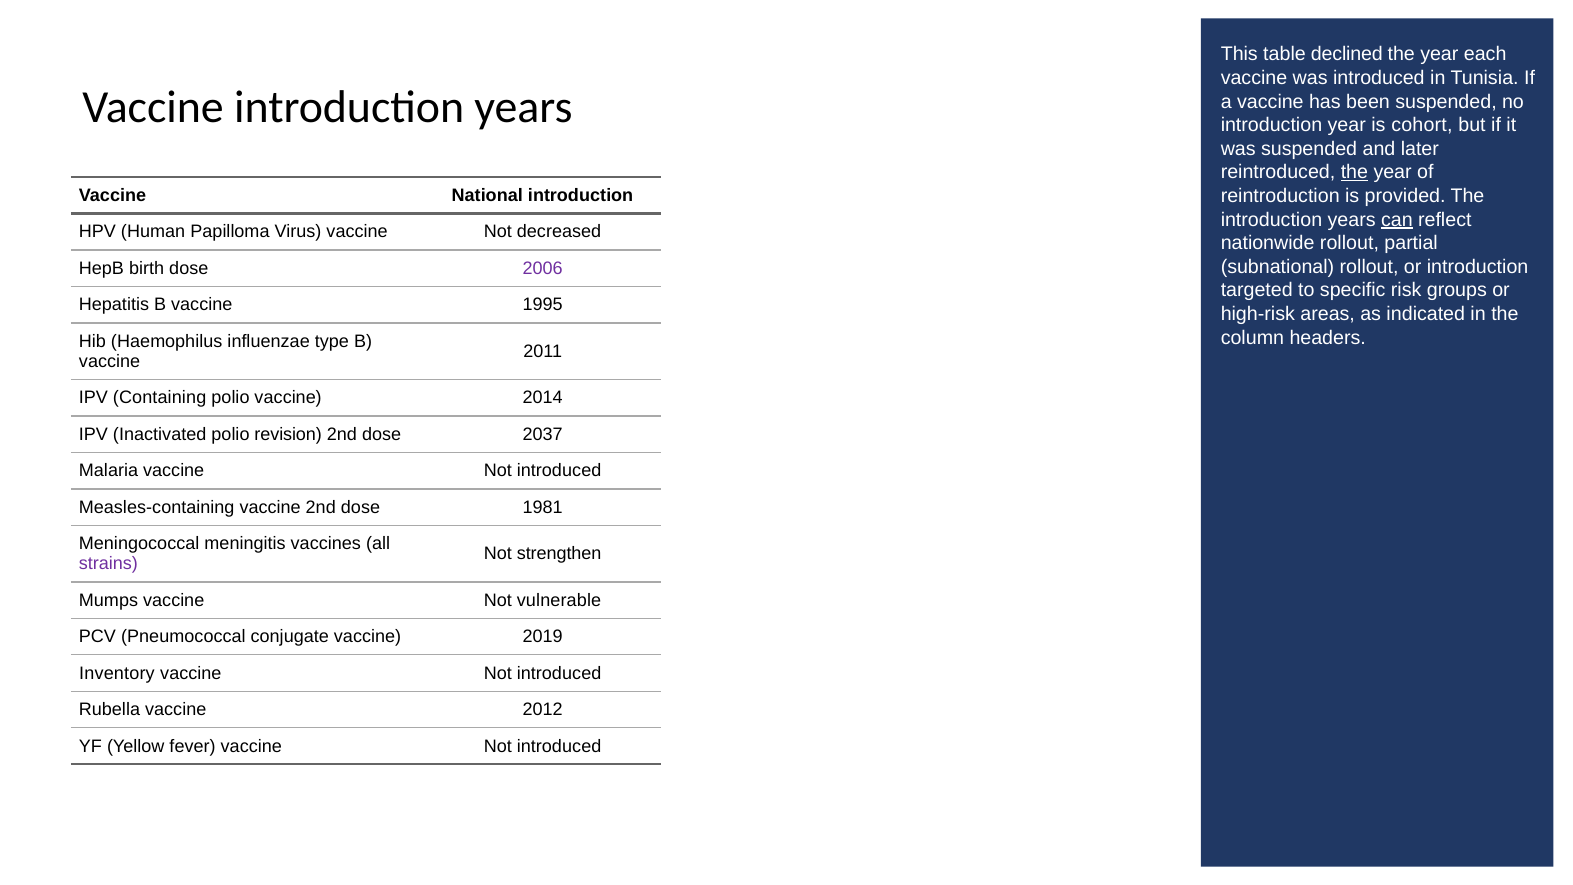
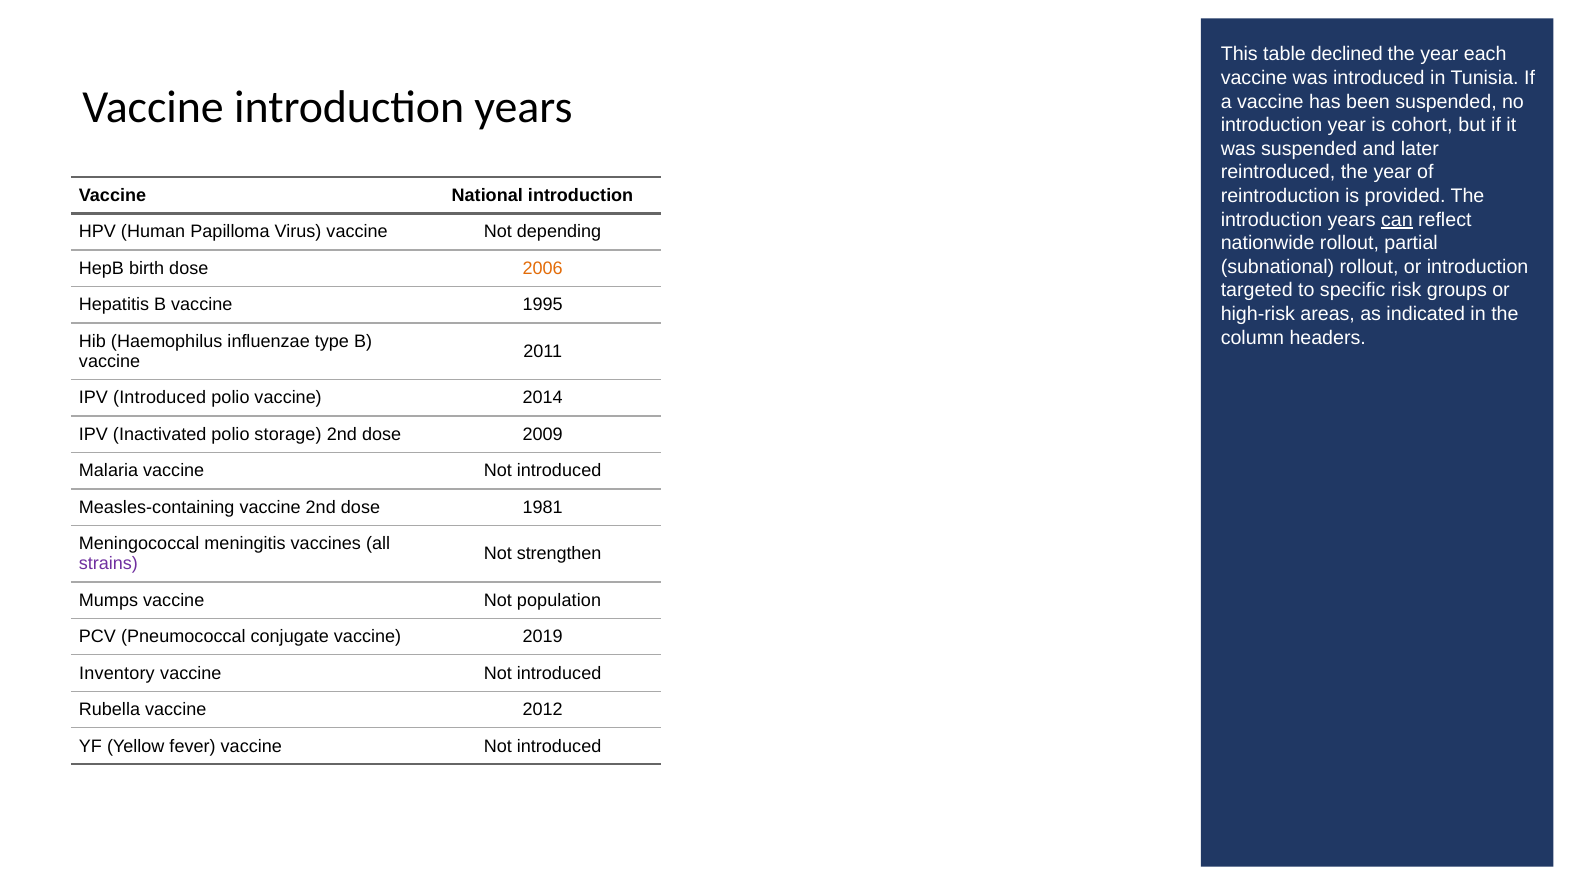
the at (1354, 172) underline: present -> none
decreased: decreased -> depending
2006 colour: purple -> orange
IPV Containing: Containing -> Introduced
polio revision: revision -> storage
2037: 2037 -> 2009
vulnerable: vulnerable -> population
